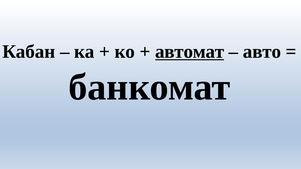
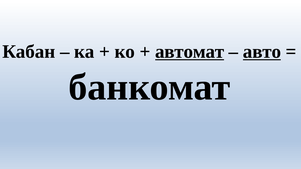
авто underline: none -> present
